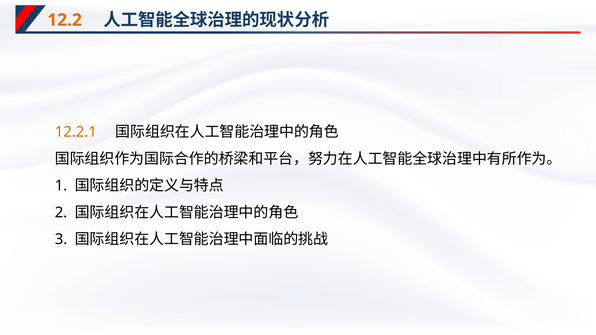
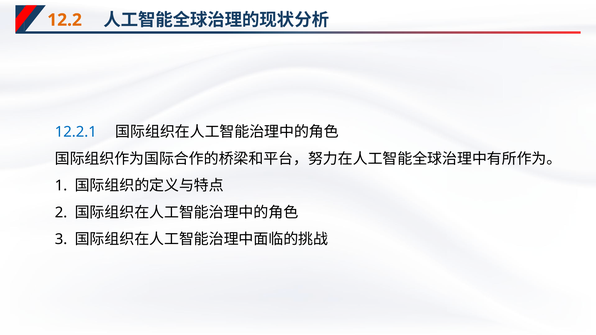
12.2.1 colour: orange -> blue
